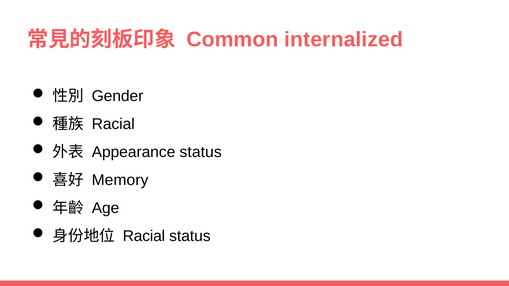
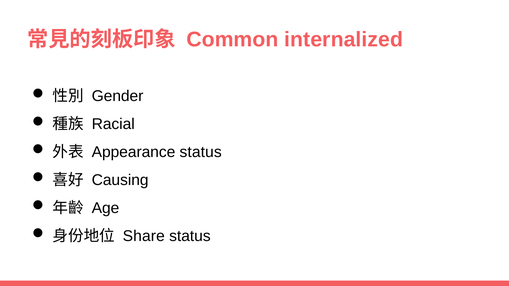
Memory: Memory -> Causing
Racial at (144, 236): Racial -> Share
